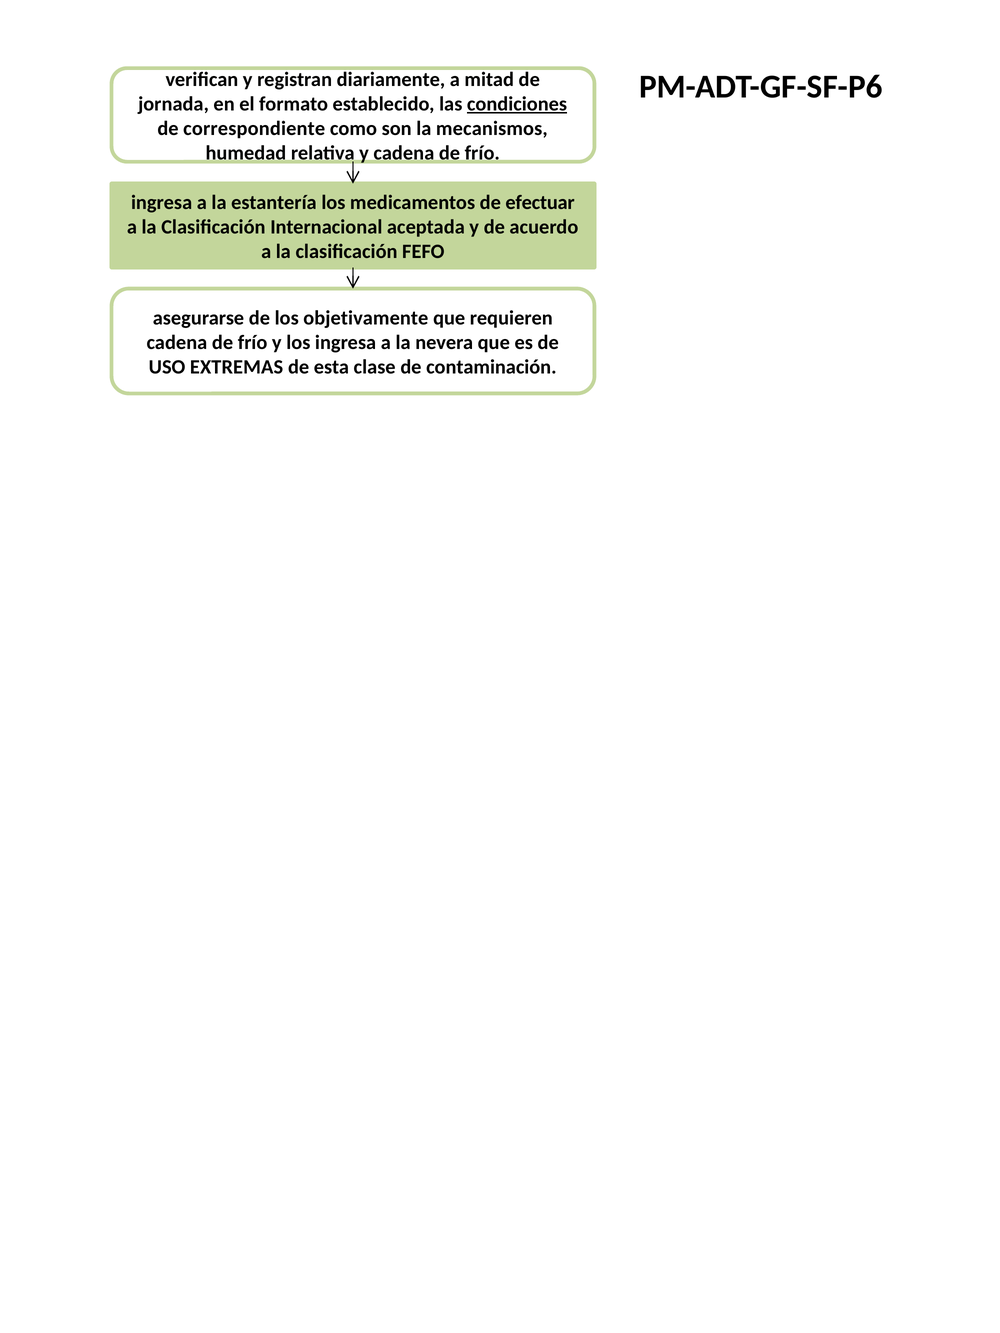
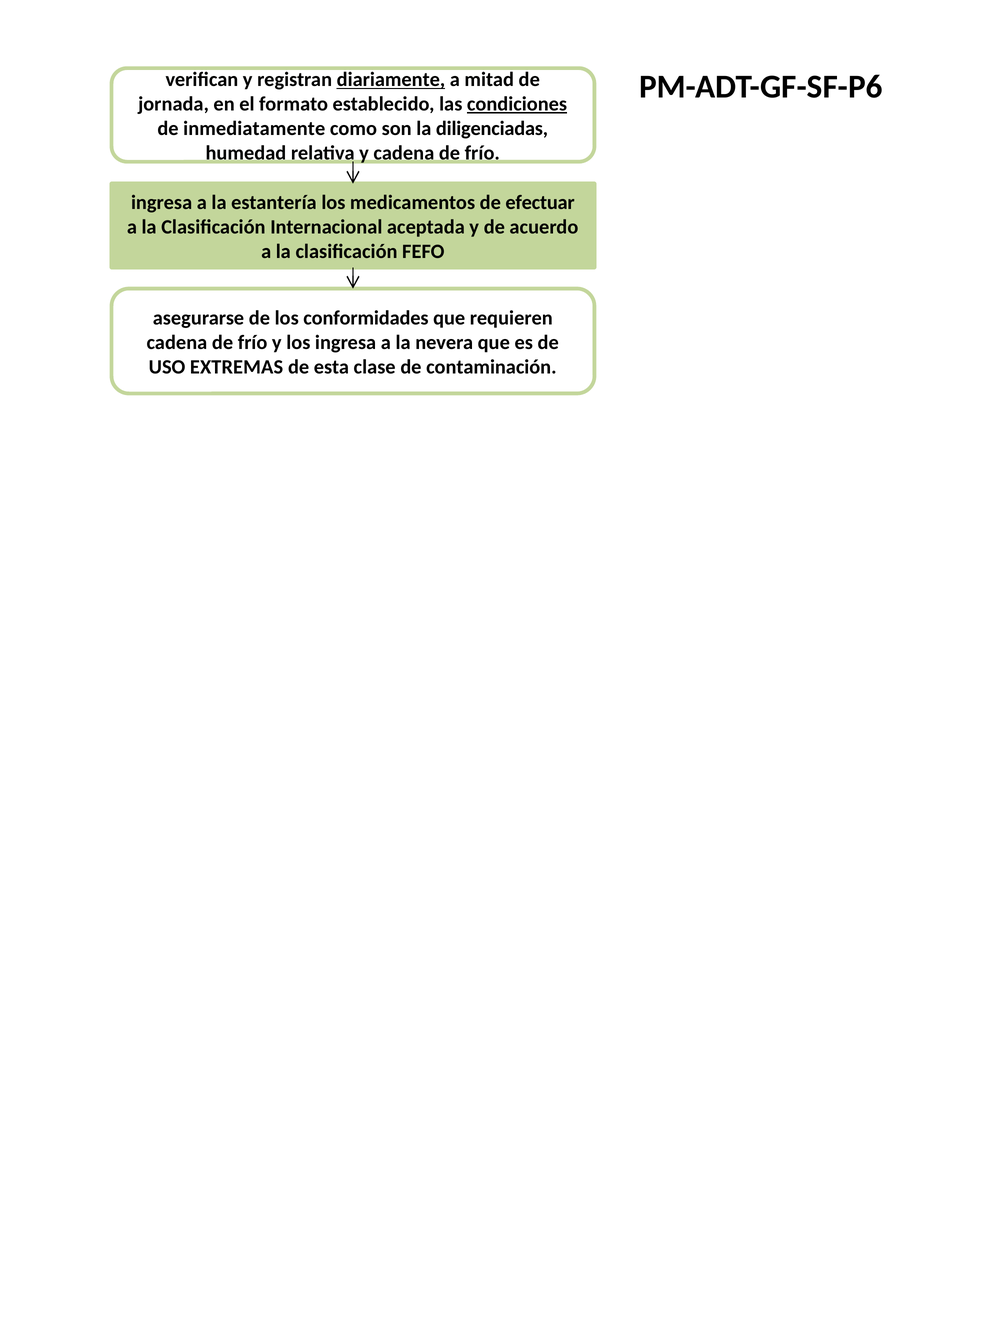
diariamente underline: none -> present
correspondiente: correspondiente -> inmediatamente
mecanismos: mecanismos -> diligenciadas
objetivamente: objetivamente -> conformidades
